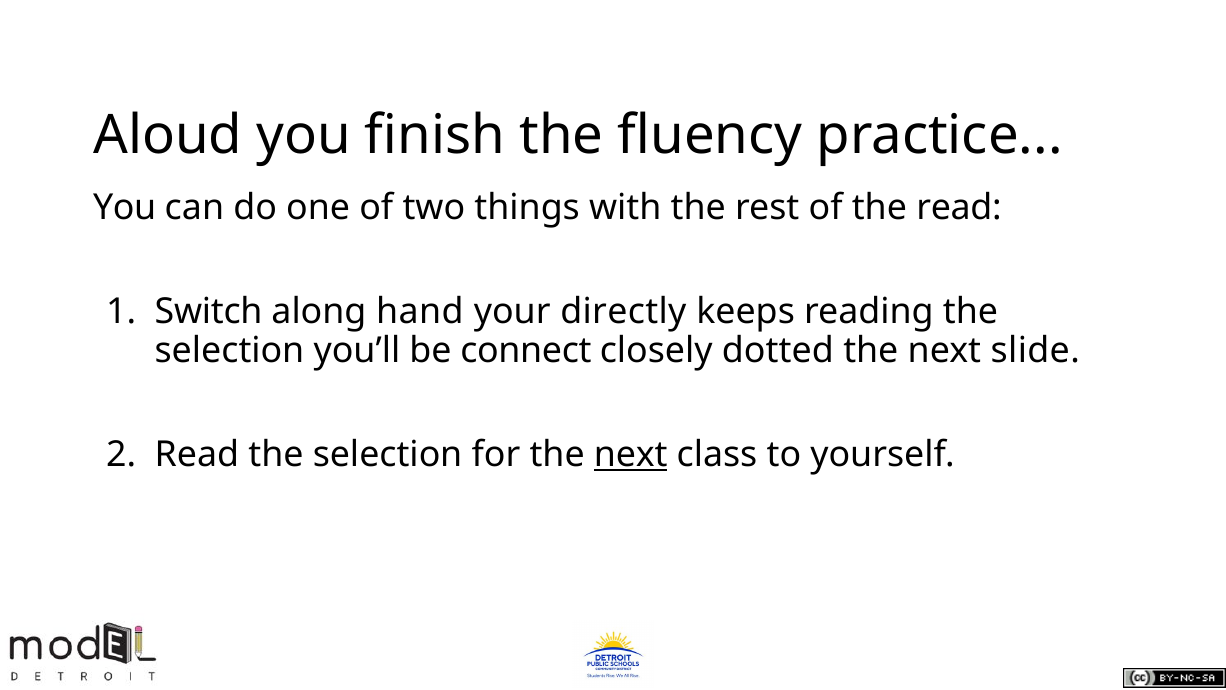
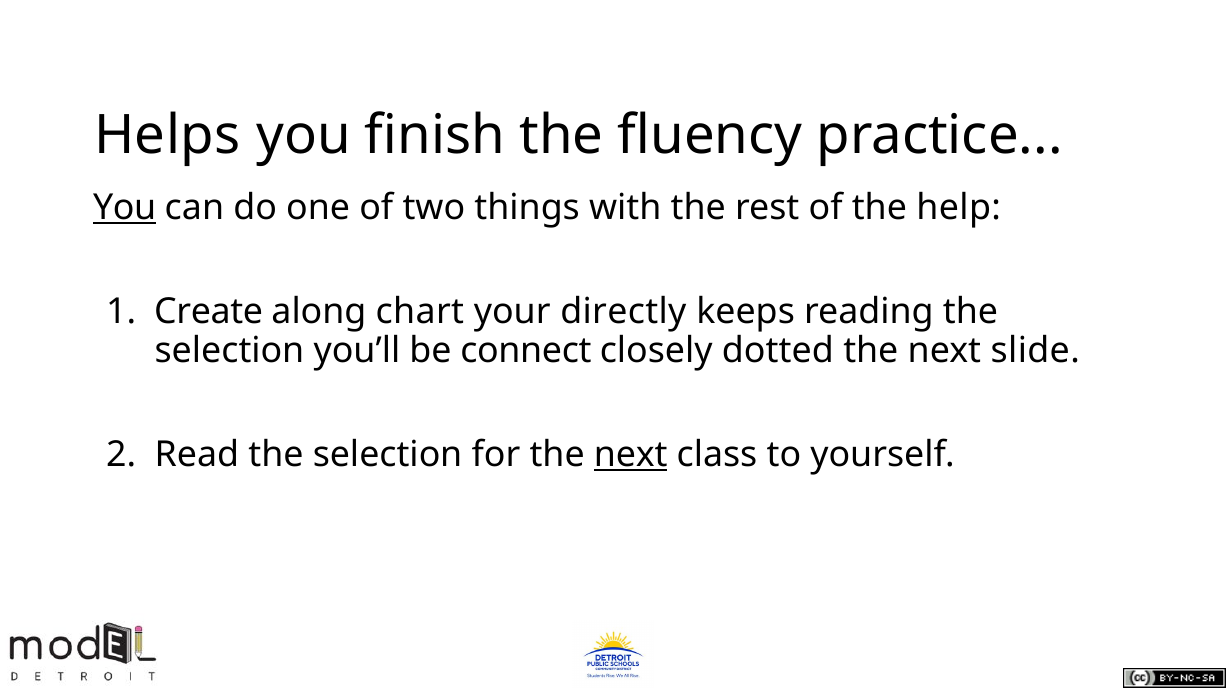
Aloud: Aloud -> Helps
You at (125, 207) underline: none -> present
the read: read -> help
Switch: Switch -> Create
hand: hand -> chart
